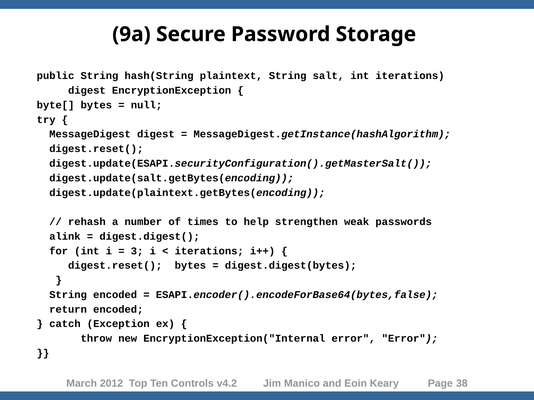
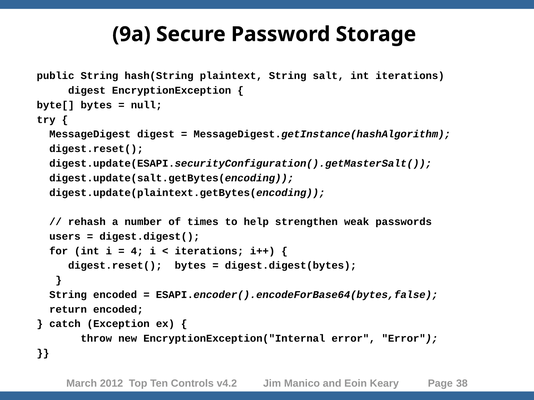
alink: alink -> users
3: 3 -> 4
